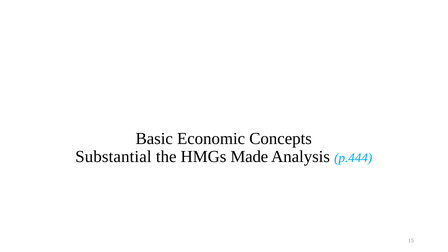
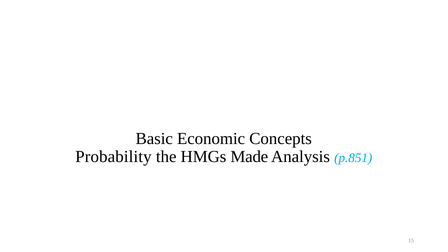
Substantial: Substantial -> Probability
p.444: p.444 -> p.851
